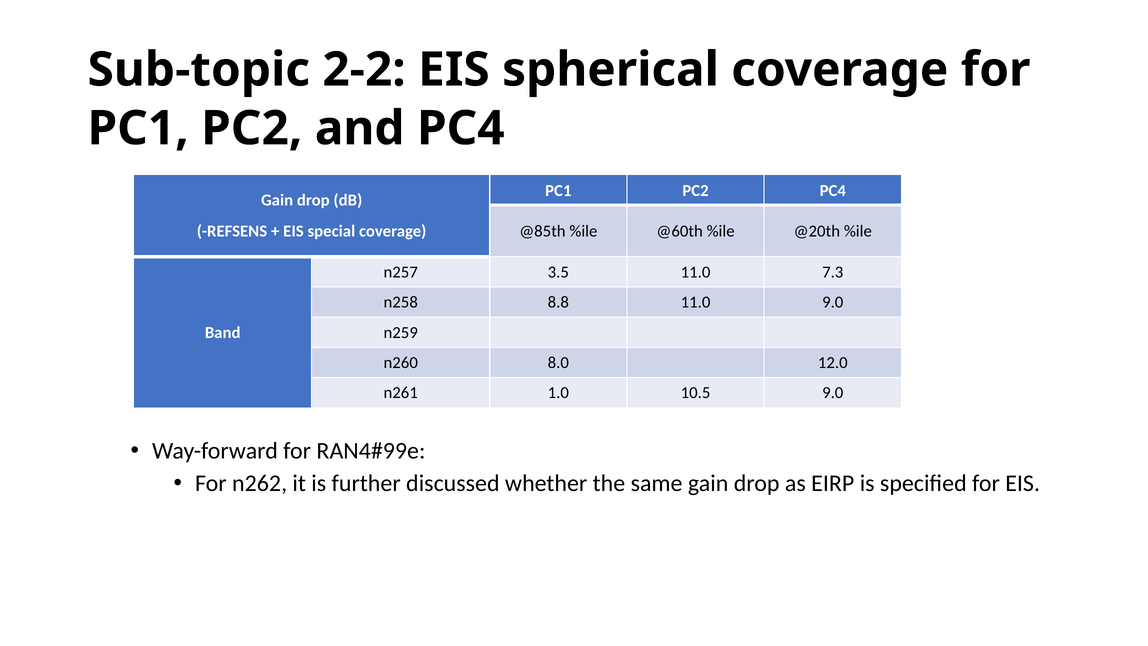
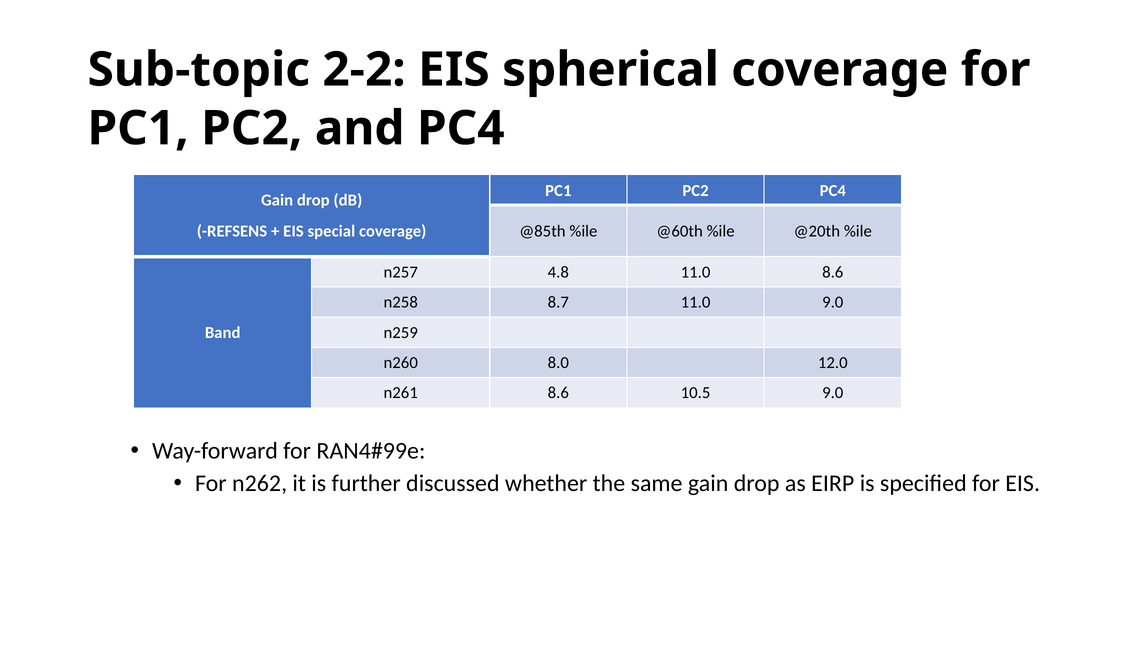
3.5: 3.5 -> 4.8
11.0 7.3: 7.3 -> 8.6
8.8: 8.8 -> 8.7
n261 1.0: 1.0 -> 8.6
